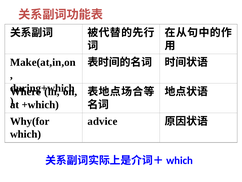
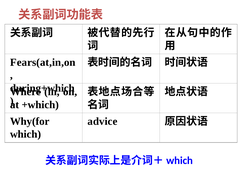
Make(at,in,on: Make(at,in,on -> Fears(at,in,on
